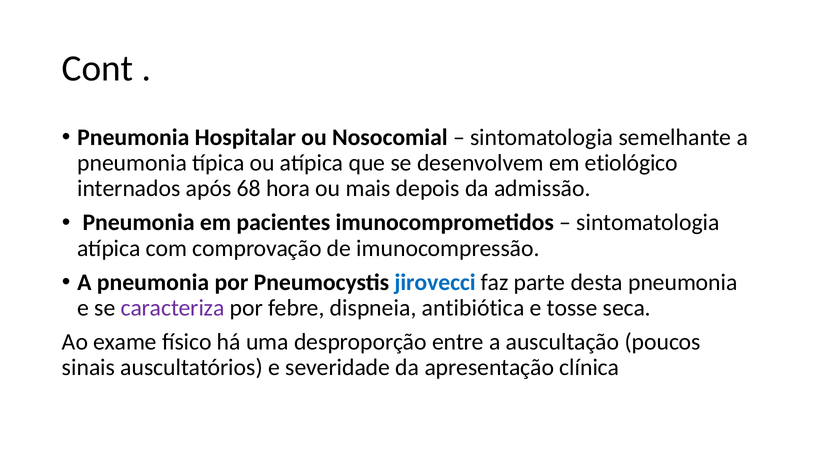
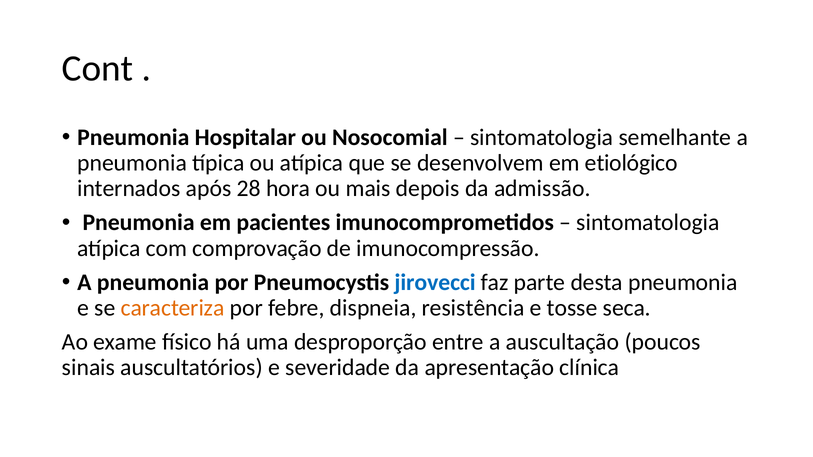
68: 68 -> 28
caracteriza colour: purple -> orange
antibiótica: antibiótica -> resistência
